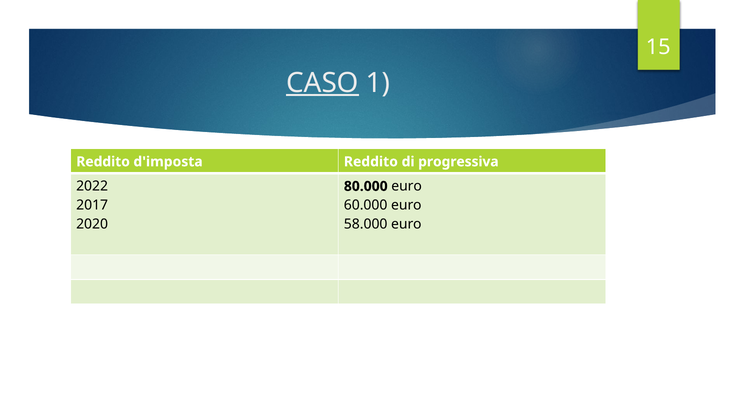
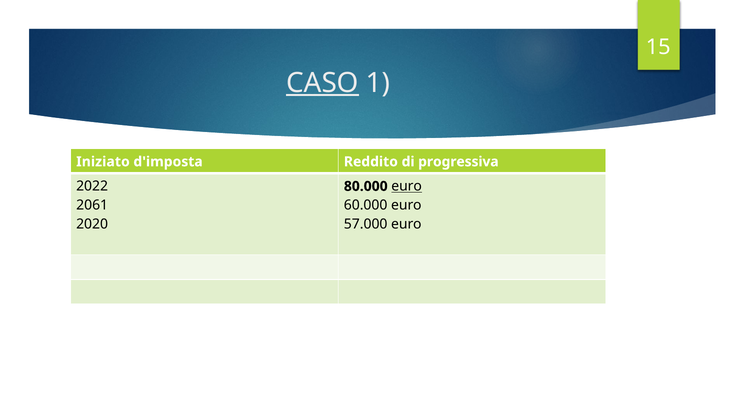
Reddito at (103, 162): Reddito -> Iniziato
euro at (407, 186) underline: none -> present
2017: 2017 -> 2061
58.000: 58.000 -> 57.000
